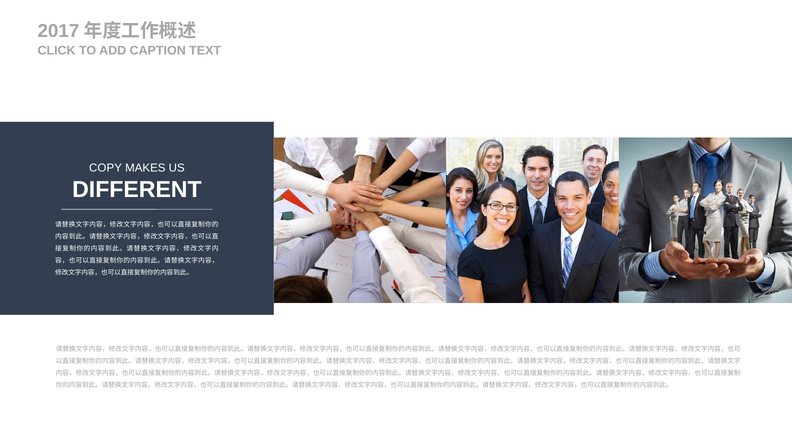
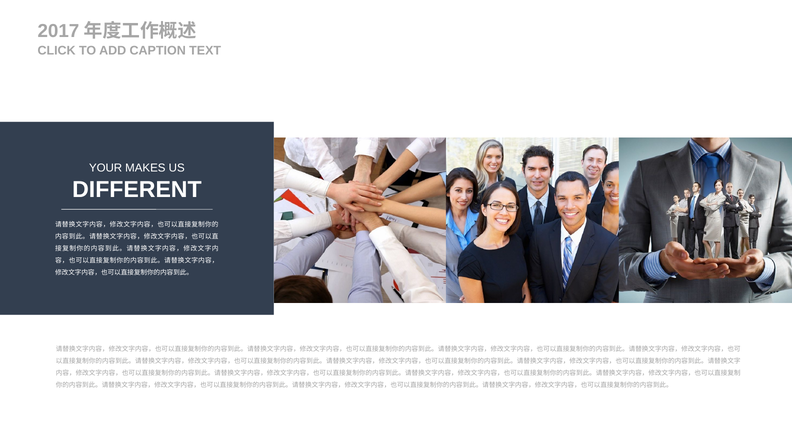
COPY: COPY -> YOUR
